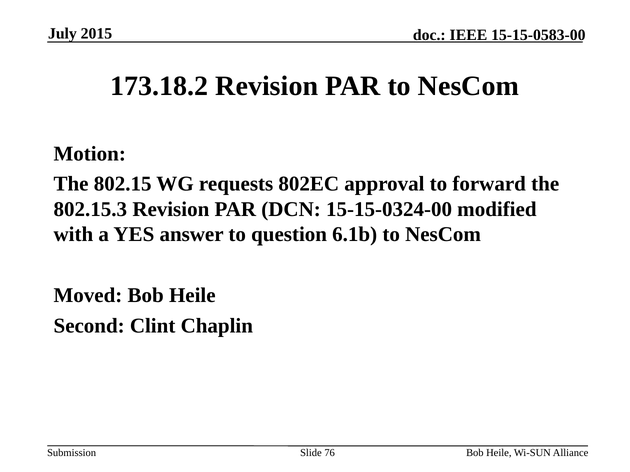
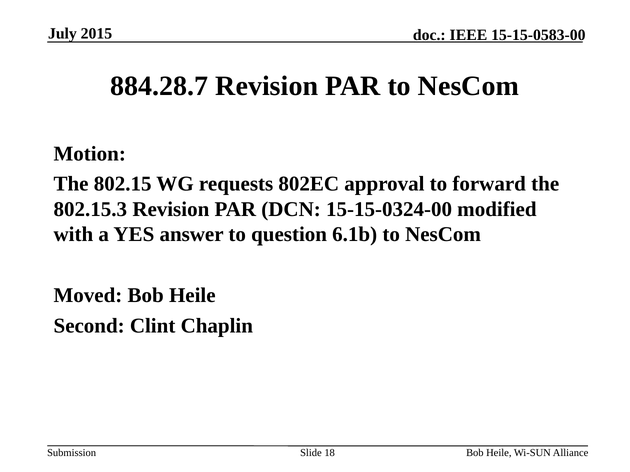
173.18.2: 173.18.2 -> 884.28.7
76: 76 -> 18
